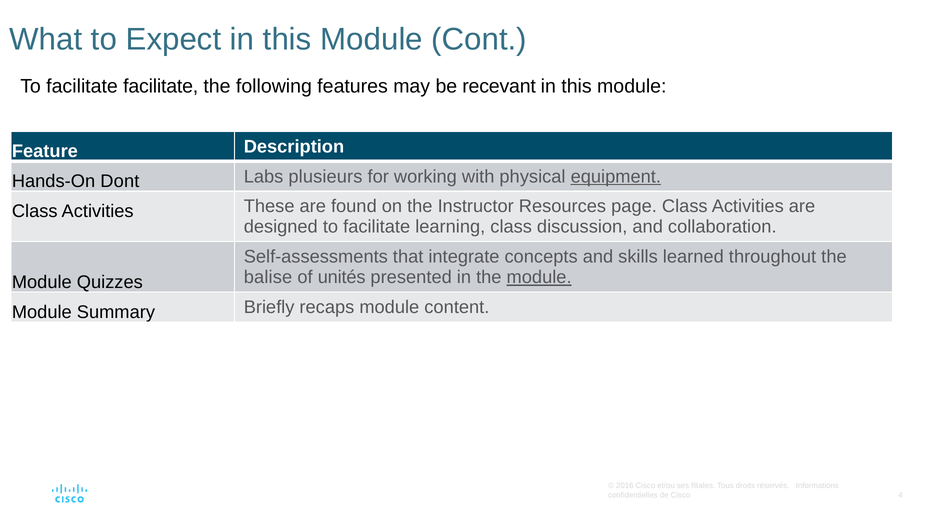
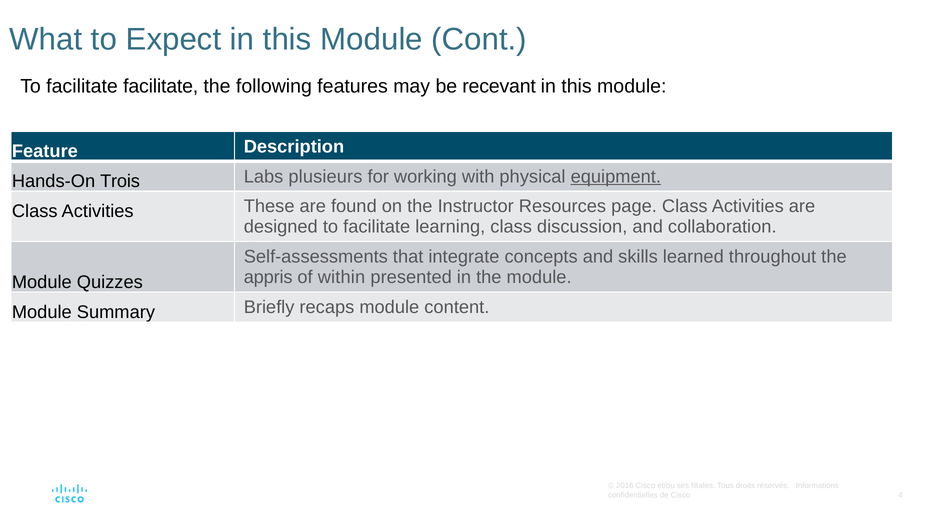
Dont: Dont -> Trois
balise: balise -> appris
unités: unités -> within
module at (539, 277) underline: present -> none
